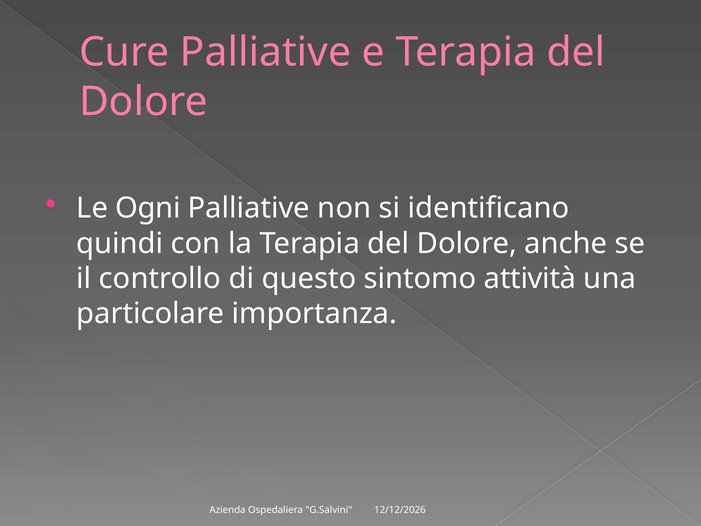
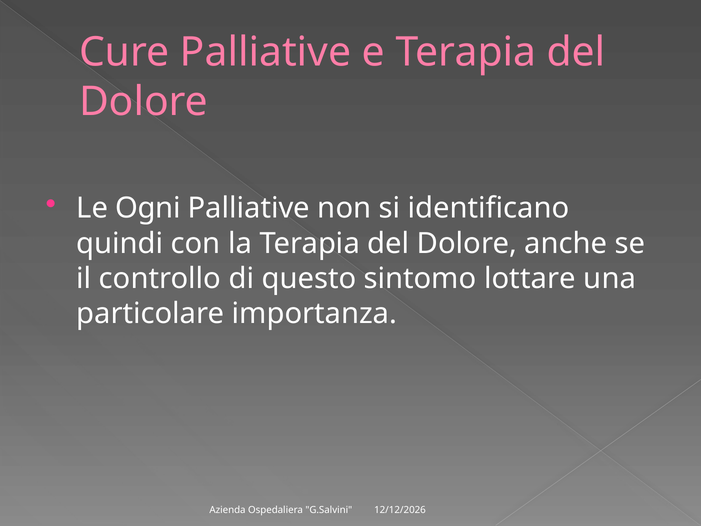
attività: attività -> lottare
